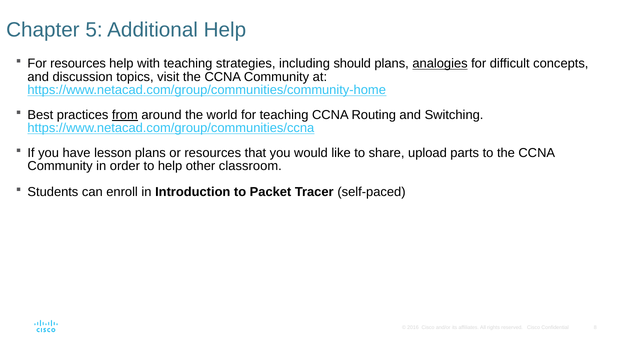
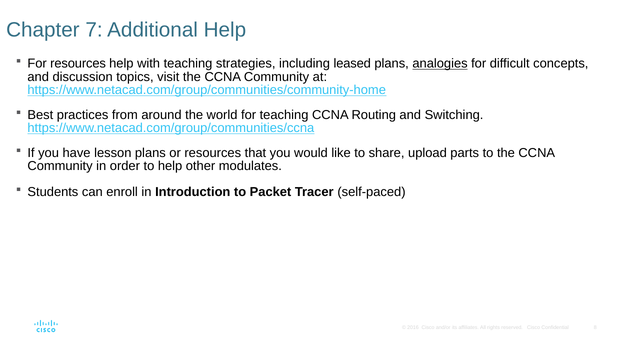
5: 5 -> 7
should: should -> leased
from underline: present -> none
classroom: classroom -> modulates
